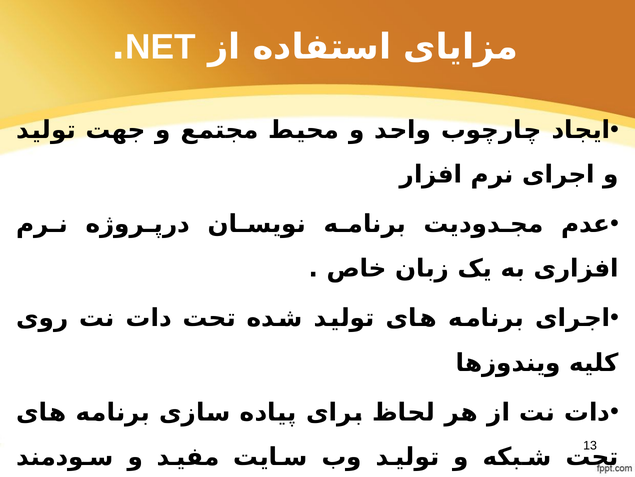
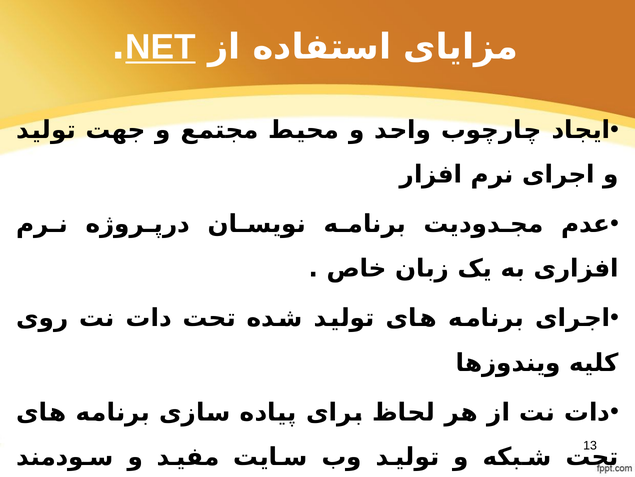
NET underline: none -> present
